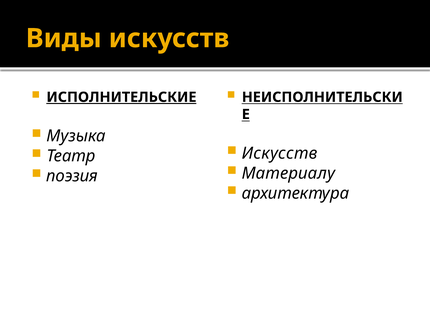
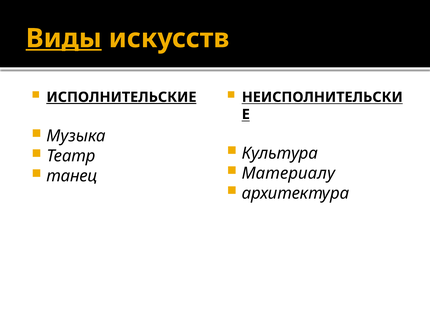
Виды underline: none -> present
Искусств at (280, 153): Искусств -> Культура
поэзия: поэзия -> танец
